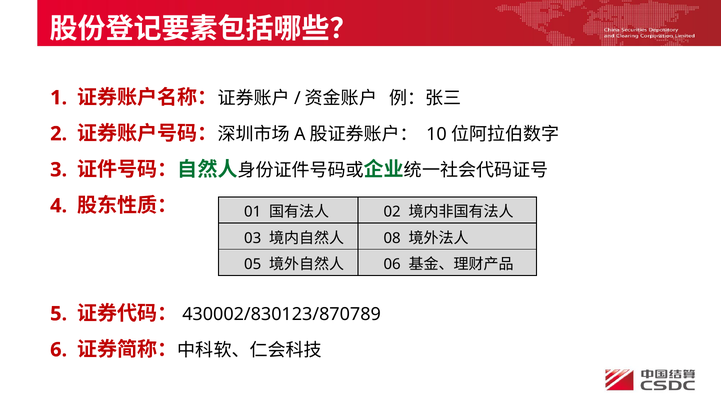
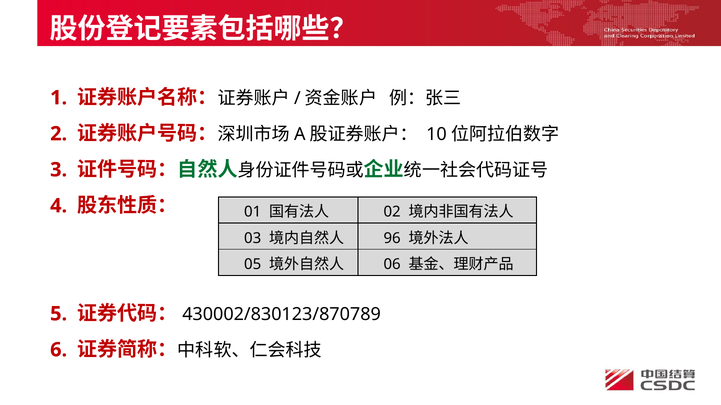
08: 08 -> 96
